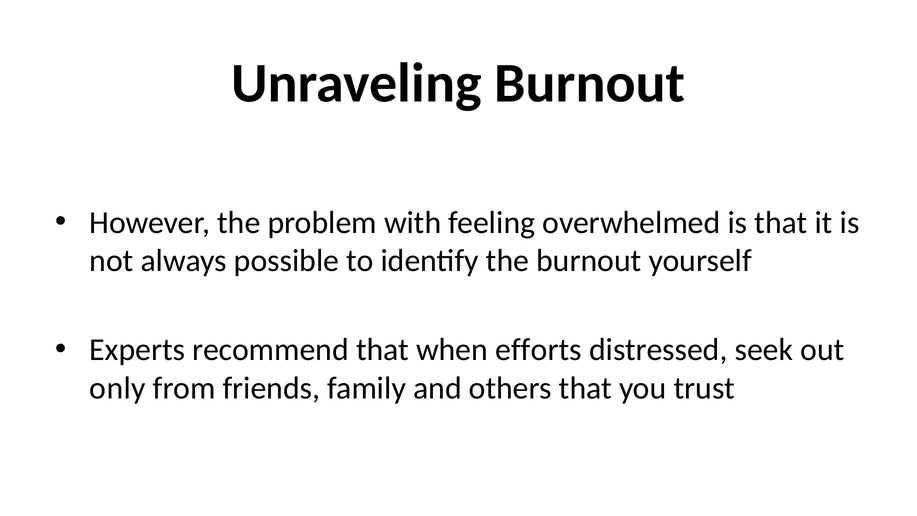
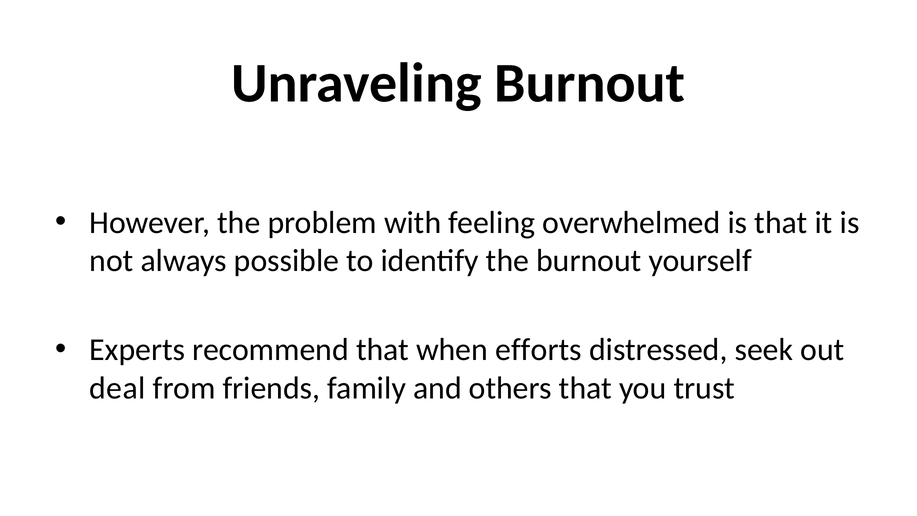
only: only -> deal
